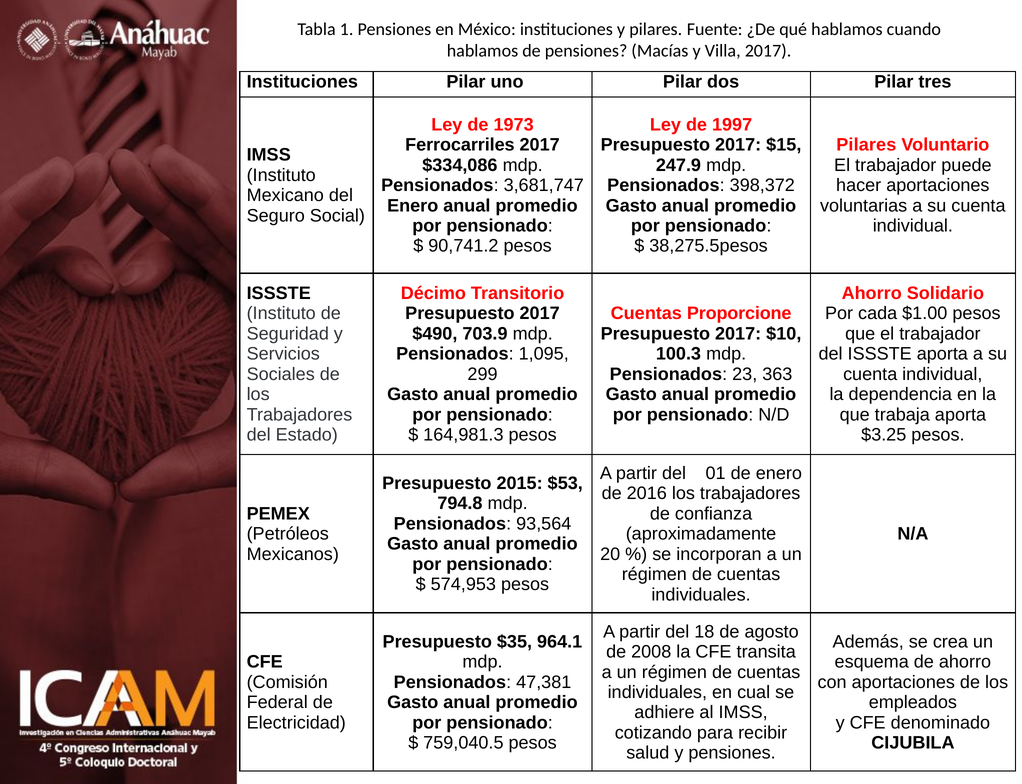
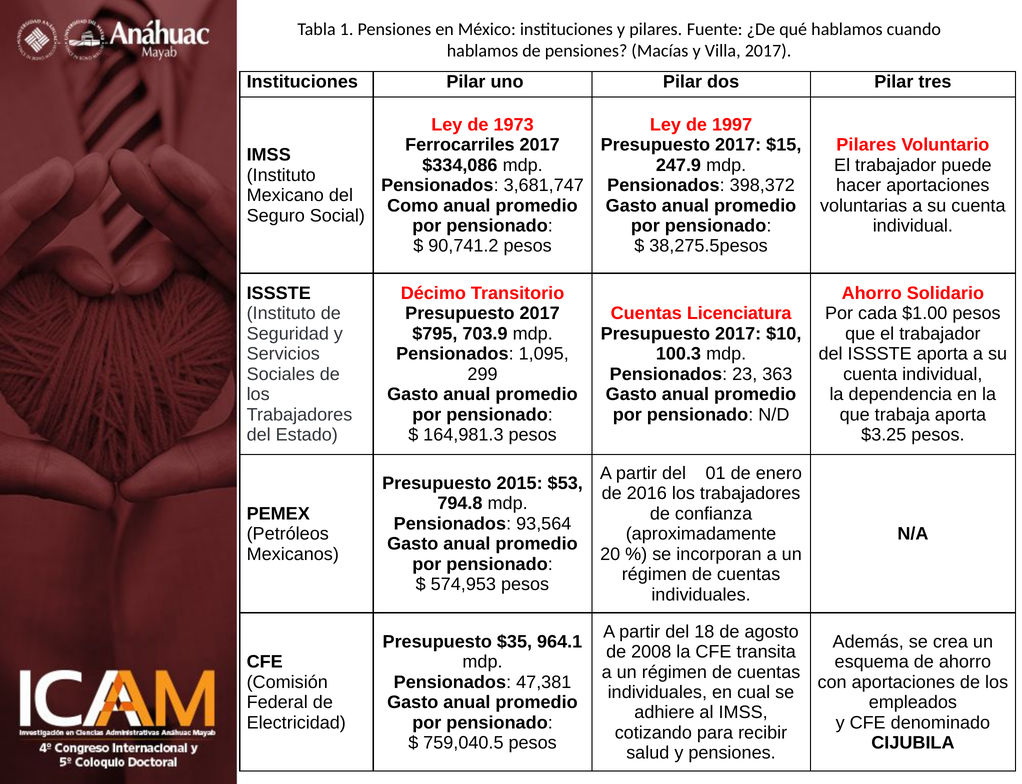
Enero at (413, 206): Enero -> Como
Proporcione: Proporcione -> Licenciatura
$490: $490 -> $795
